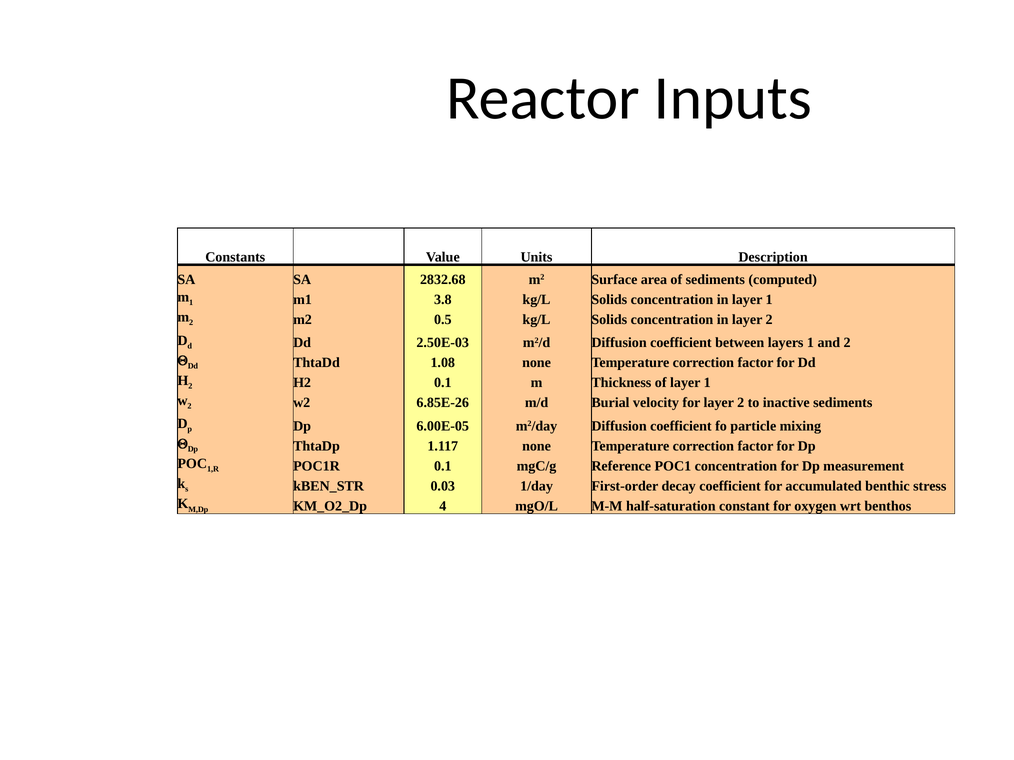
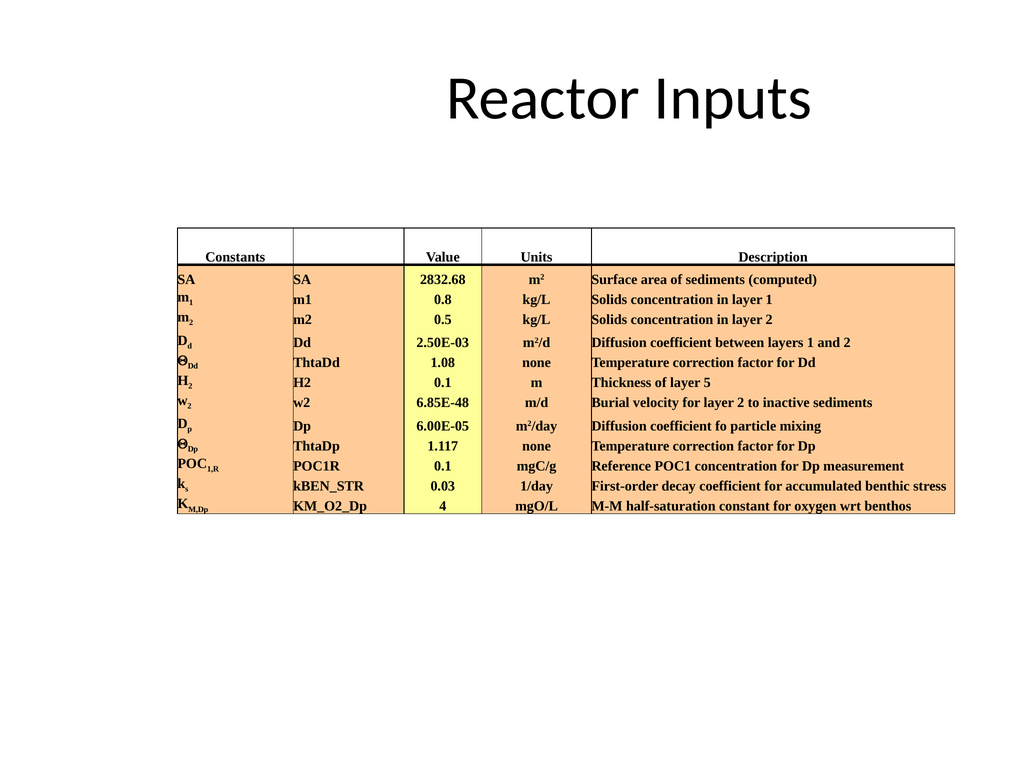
3.8: 3.8 -> 0.8
of layer 1: 1 -> 5
6.85E-26: 6.85E-26 -> 6.85E-48
